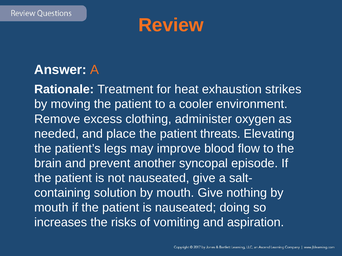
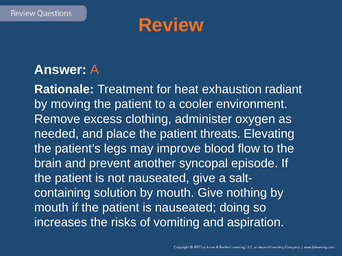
strikes: strikes -> radiant
